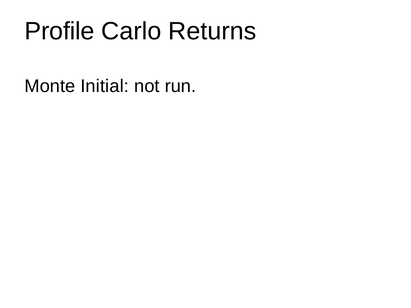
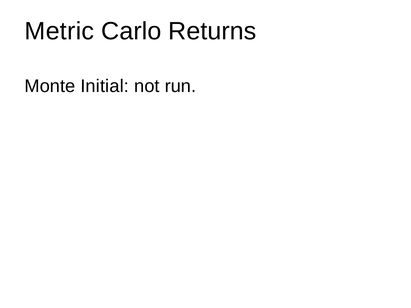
Profile: Profile -> Metric
